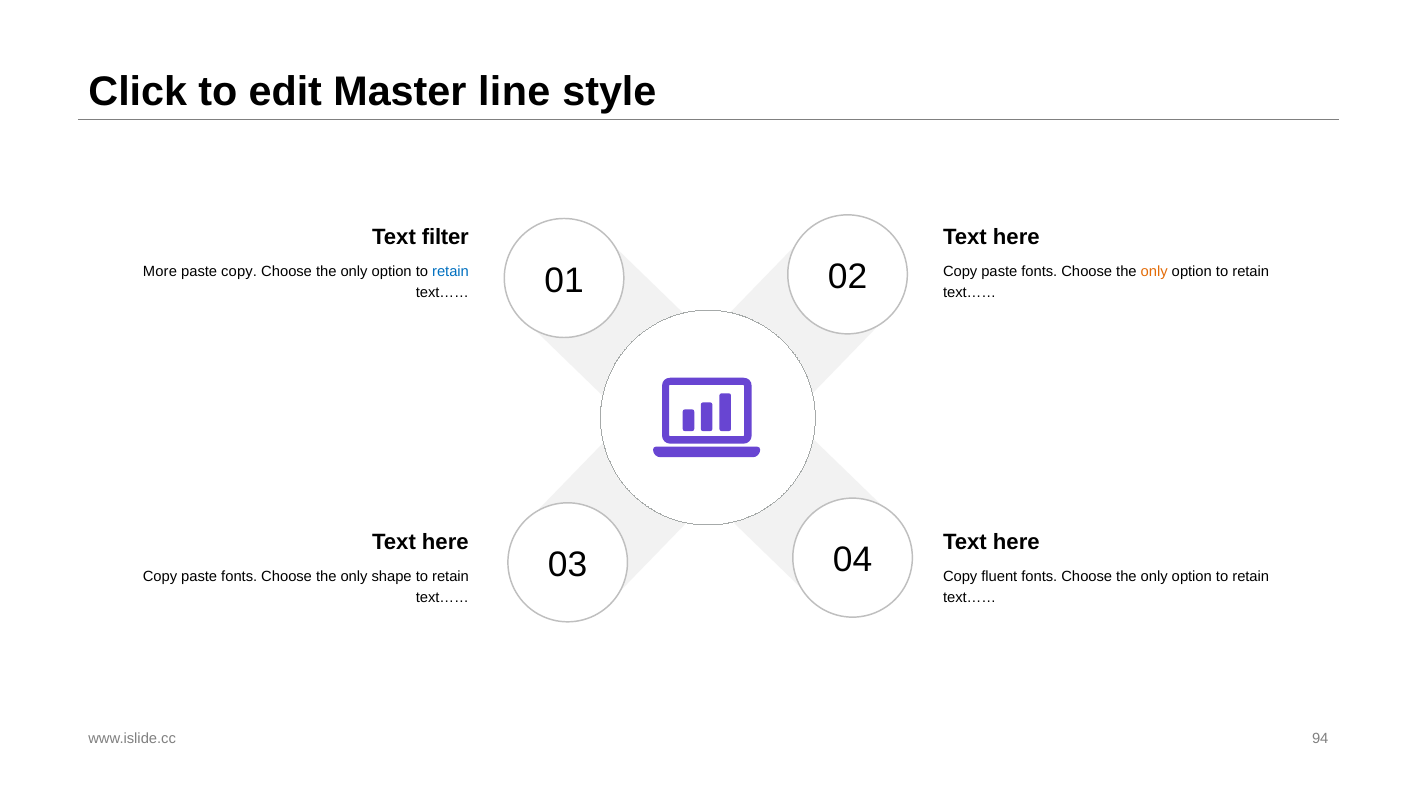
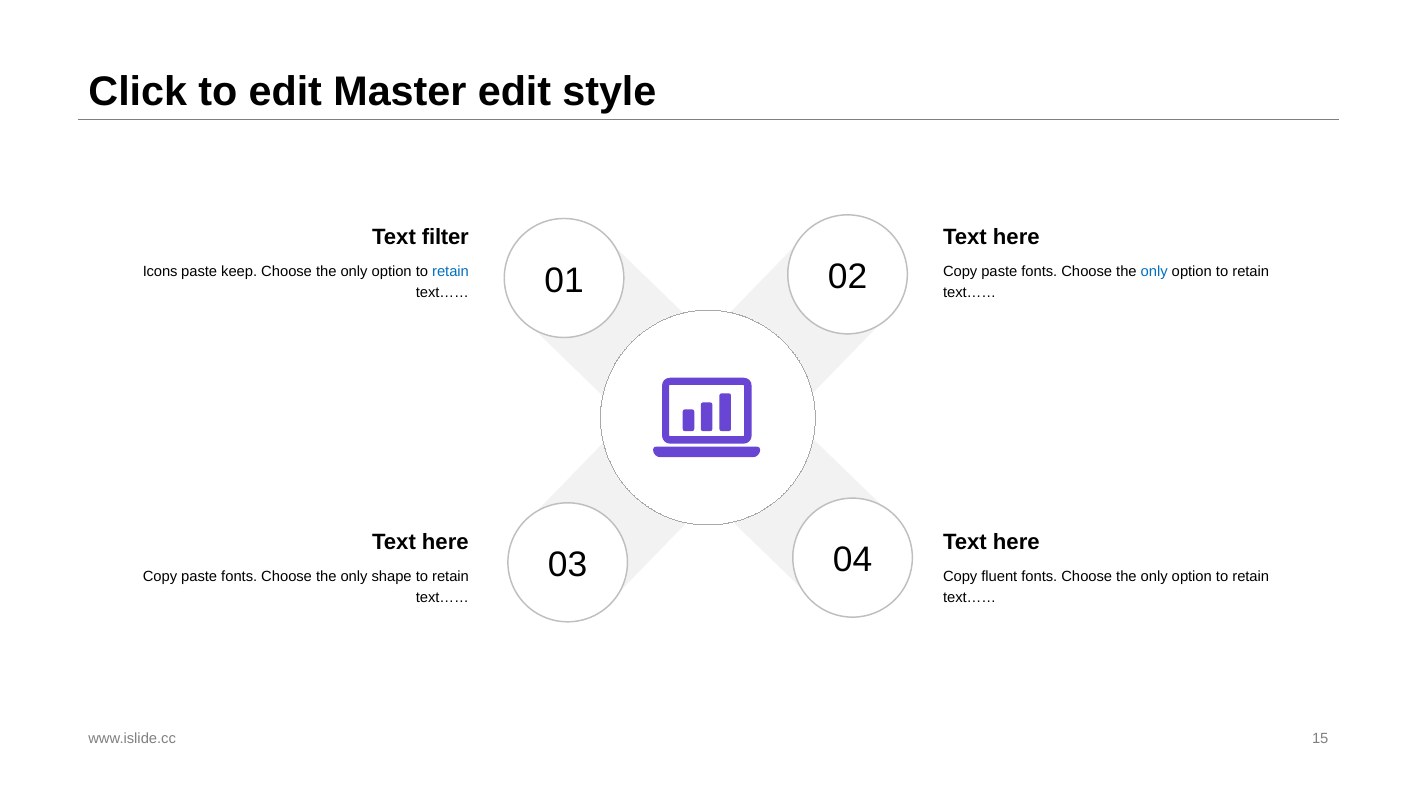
Master line: line -> edit
only at (1154, 272) colour: orange -> blue
More: More -> Icons
paste copy: copy -> keep
94: 94 -> 15
